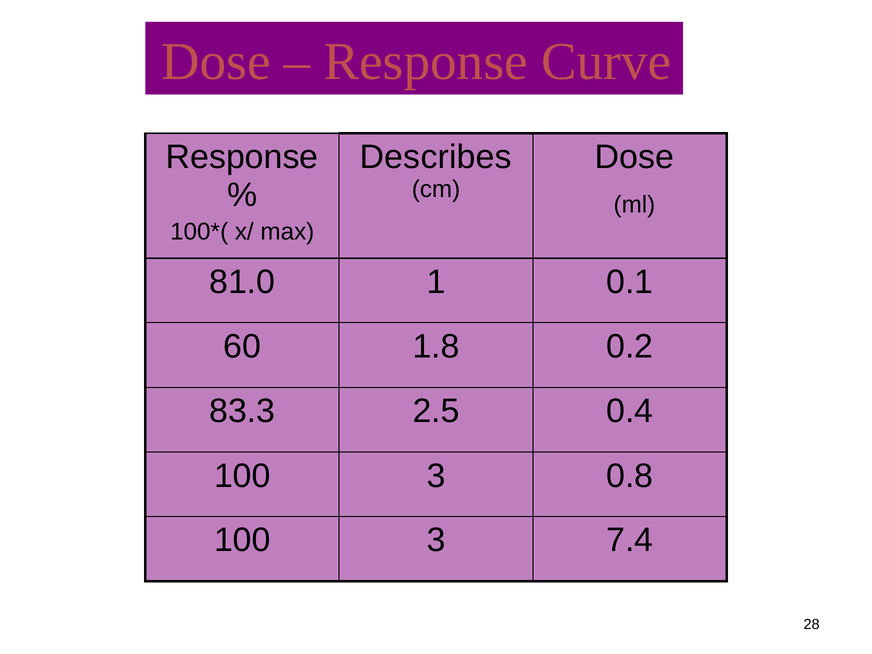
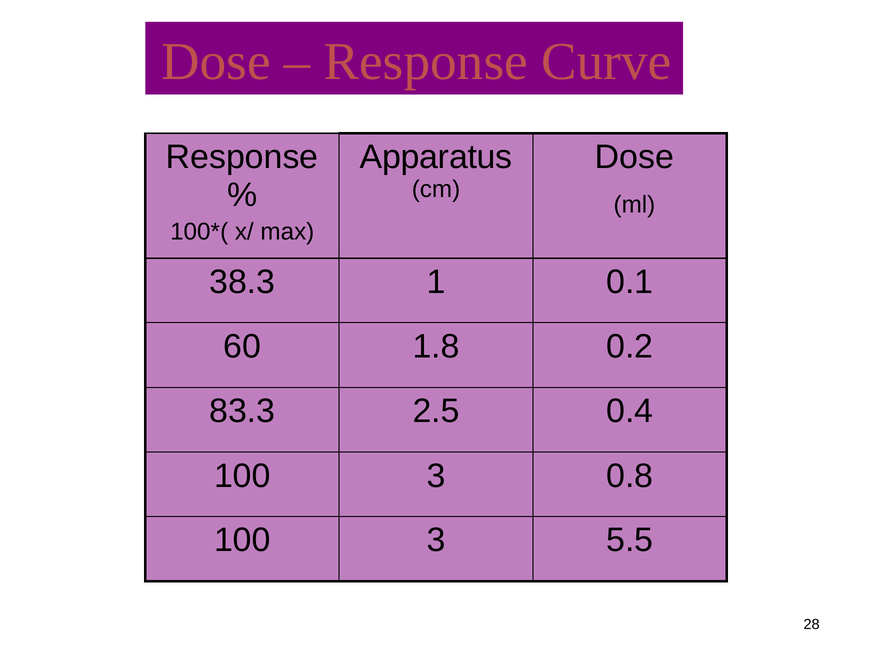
Describes: Describes -> Apparatus
81.0: 81.0 -> 38.3
7.4: 7.4 -> 5.5
